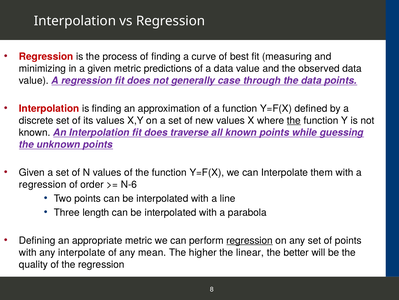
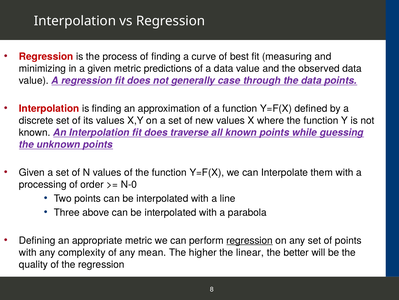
the at (294, 120) underline: present -> none
regression at (43, 184): regression -> processing
N-6: N-6 -> N-0
length: length -> above
any interpolate: interpolate -> complexity
